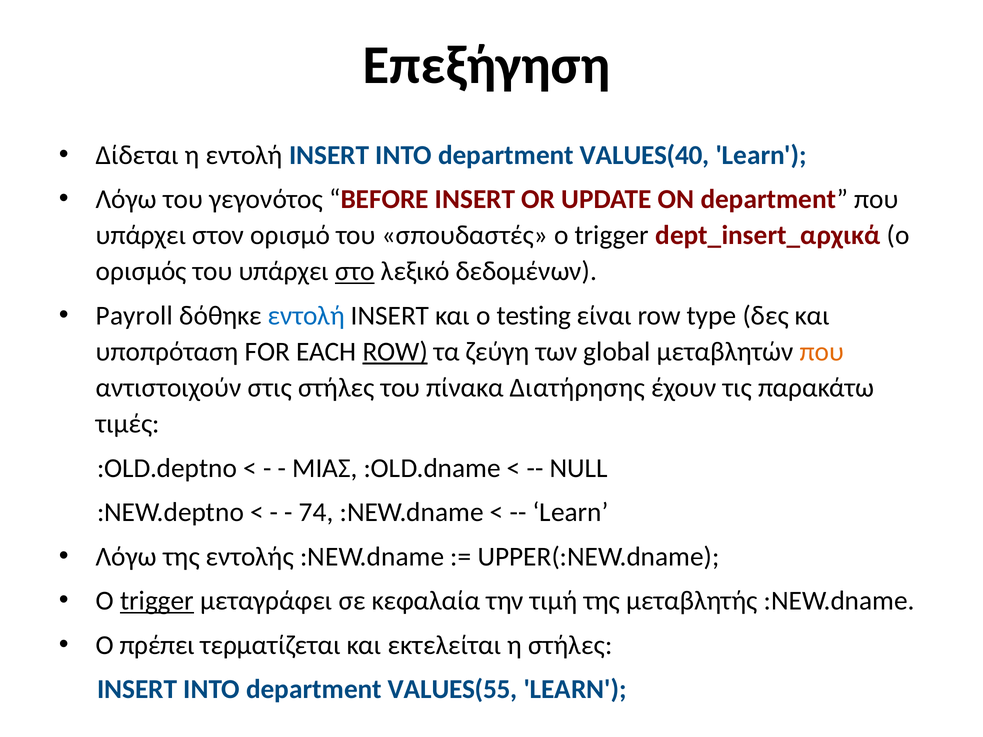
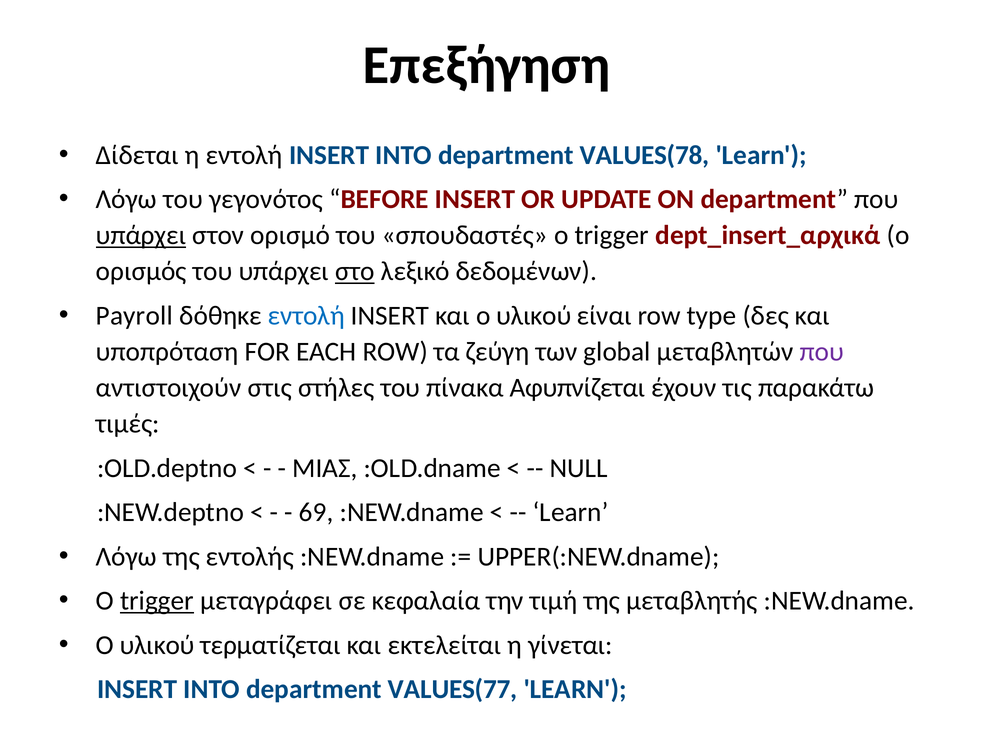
VALUES(40: VALUES(40 -> VALUES(78
υπάρχει at (141, 235) underline: none -> present
και ο testing: testing -> υλικού
ROW at (395, 352) underline: present -> none
που at (822, 352) colour: orange -> purple
Διατήρησης: Διατήρησης -> Αφυπνίζεται
74: 74 -> 69
πρέπει at (157, 645): πρέπει -> υλικού
η στήλες: στήλες -> γίνεται
VALUES(55: VALUES(55 -> VALUES(77
